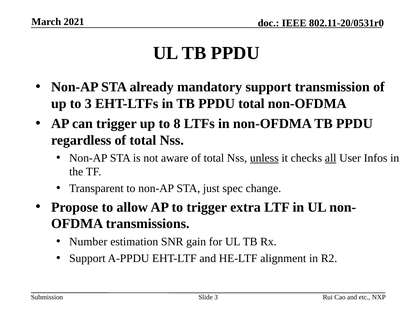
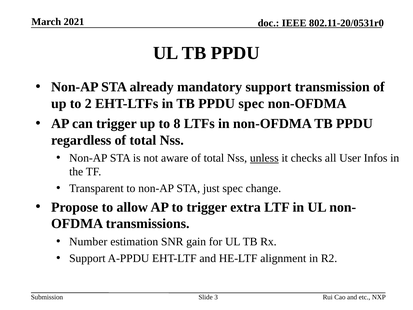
to 3: 3 -> 2
PPDU total: total -> spec
all underline: present -> none
